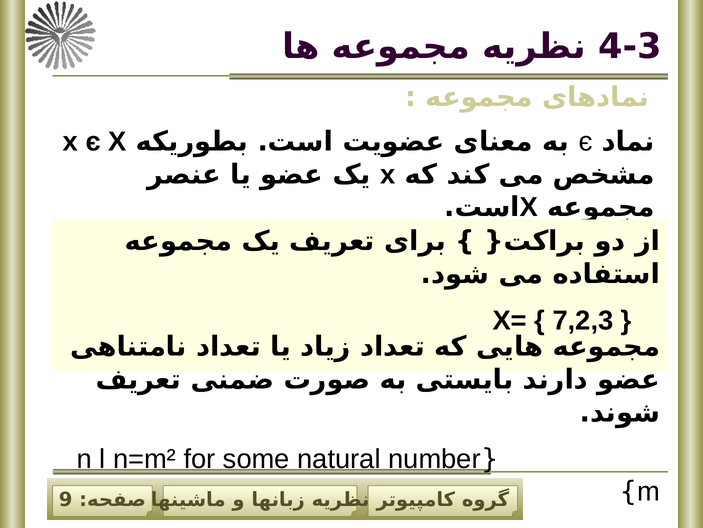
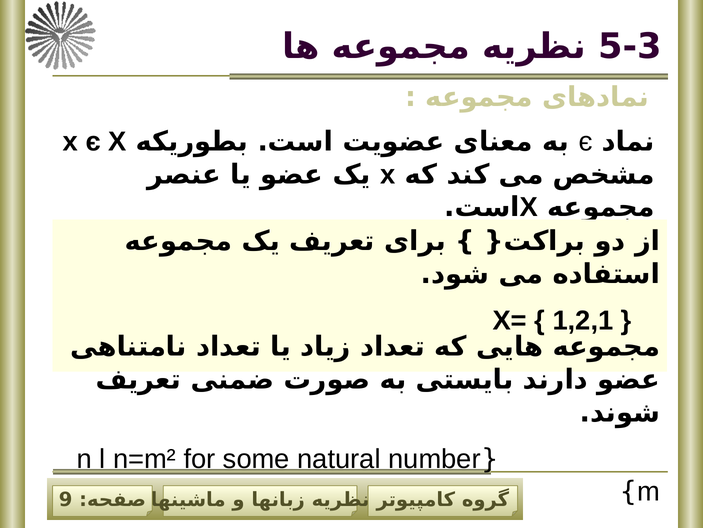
4-3: 4-3 -> 5-3
7,2,3: 7,2,3 -> 1,2,1
